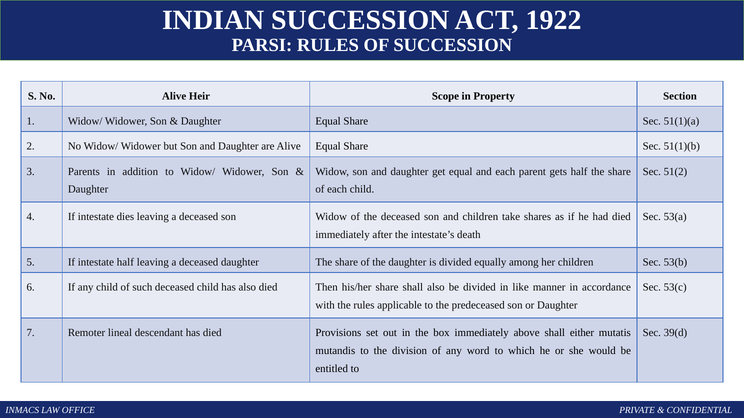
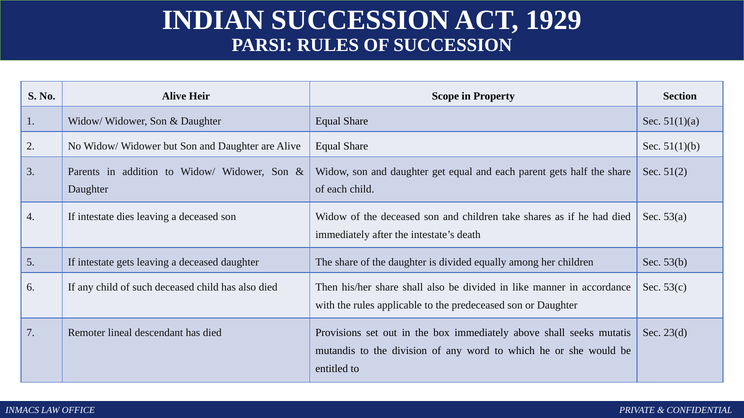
1922: 1922 -> 1929
intestate half: half -> gets
either: either -> seeks
39(d: 39(d -> 23(d
